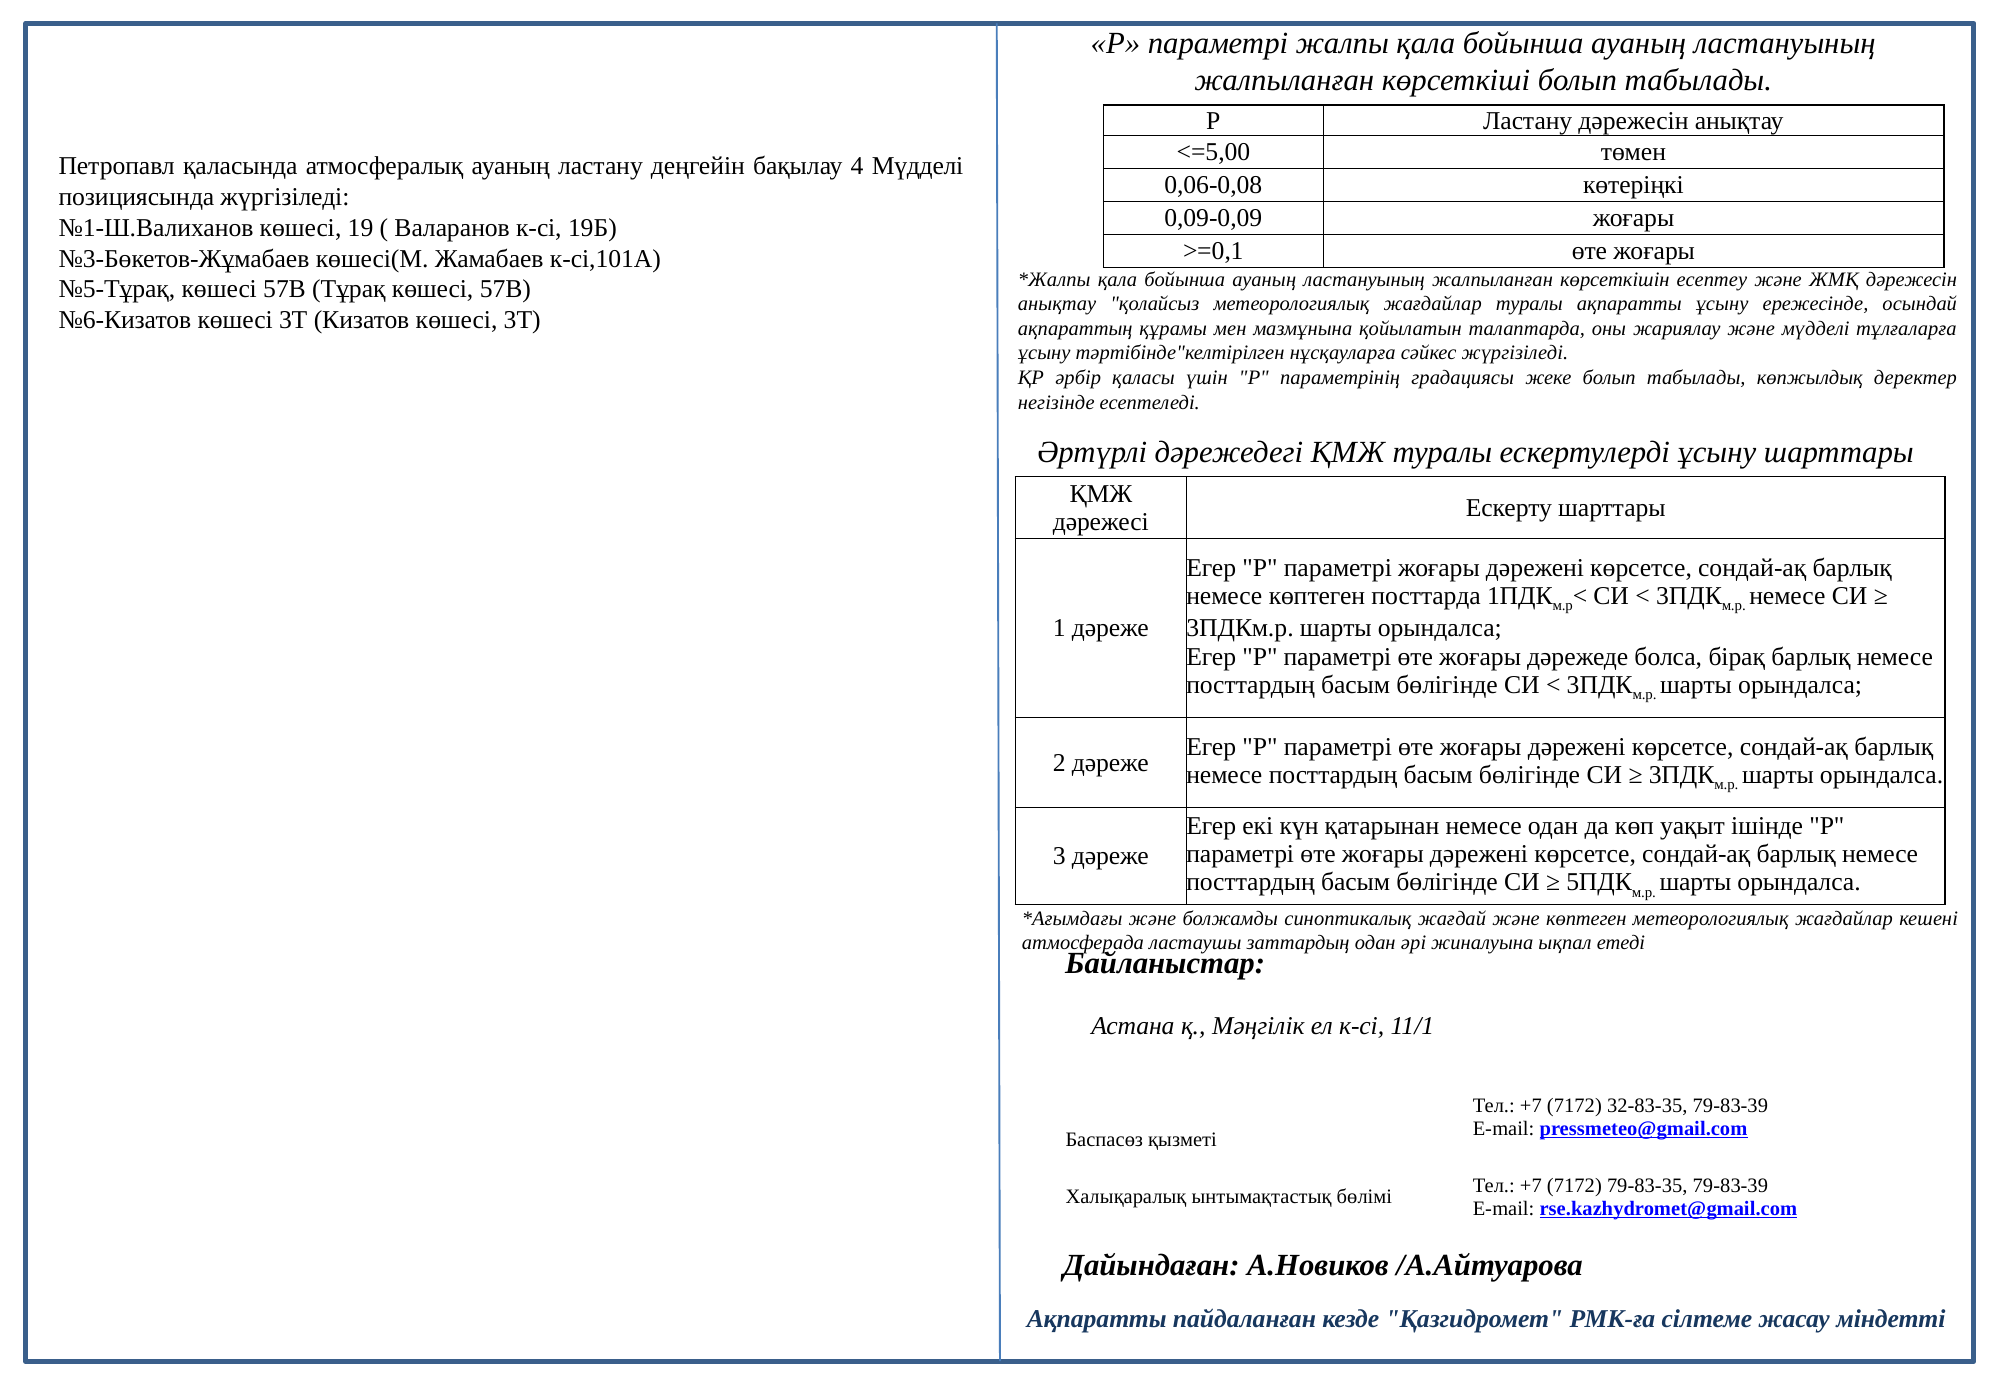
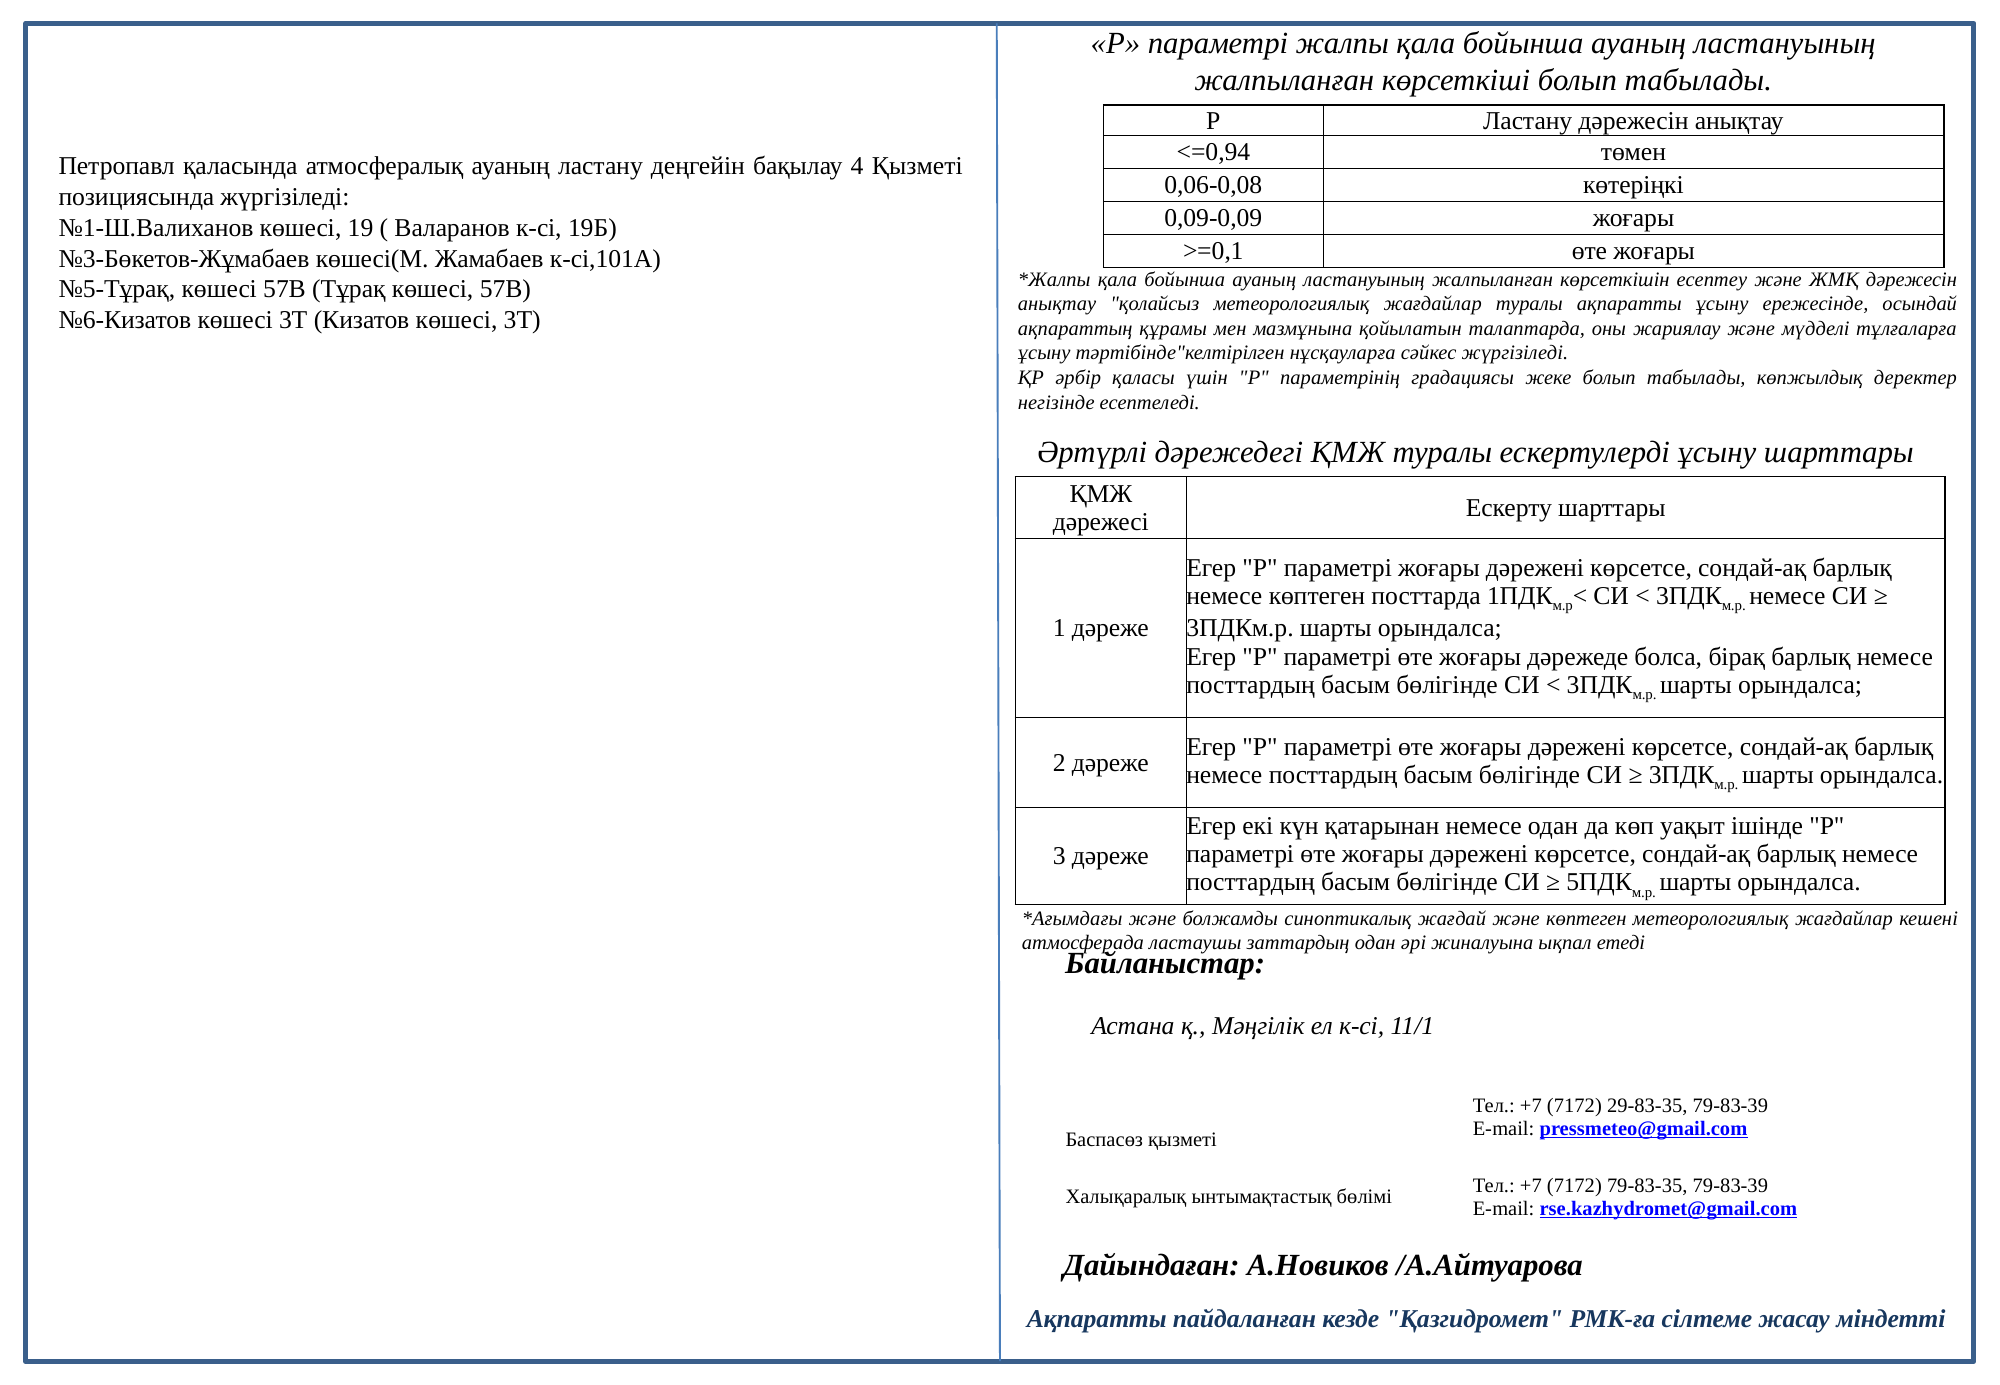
<=5,00: <=5,00 -> <=0,94
4 Мүдделі: Мүдделі -> Қызметі
32-83-35: 32-83-35 -> 29-83-35
